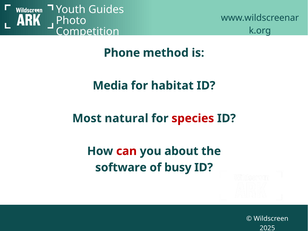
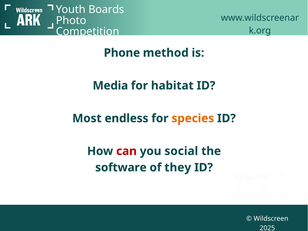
Guides: Guides -> Boards
natural: natural -> endless
species colour: red -> orange
about: about -> social
busy: busy -> they
